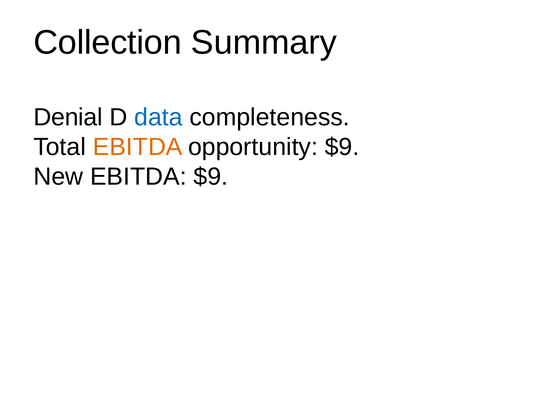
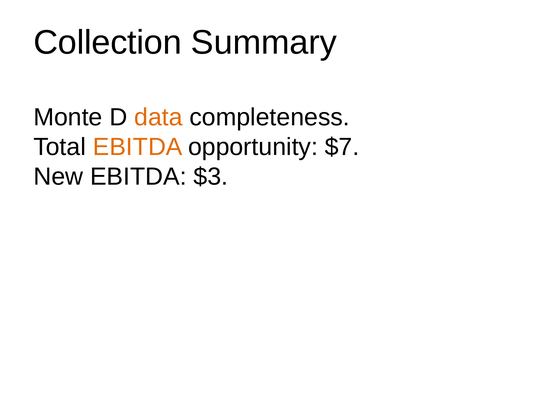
Denial: Denial -> Monte
data colour: blue -> orange
opportunity $9: $9 -> $7
EBITDA $9: $9 -> $3
